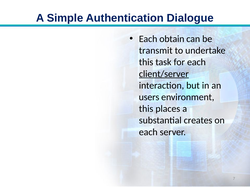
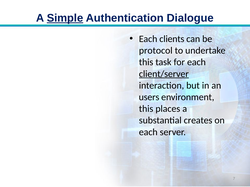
Simple underline: none -> present
obtain: obtain -> clients
transmit: transmit -> protocol
